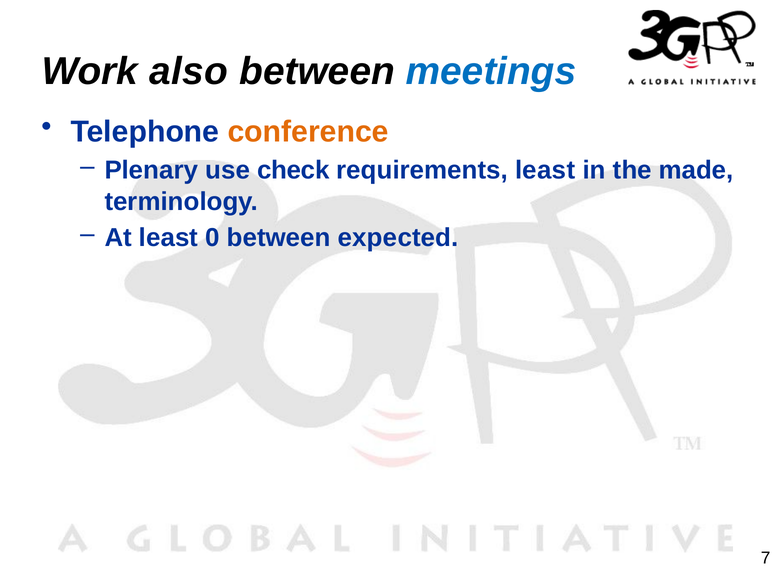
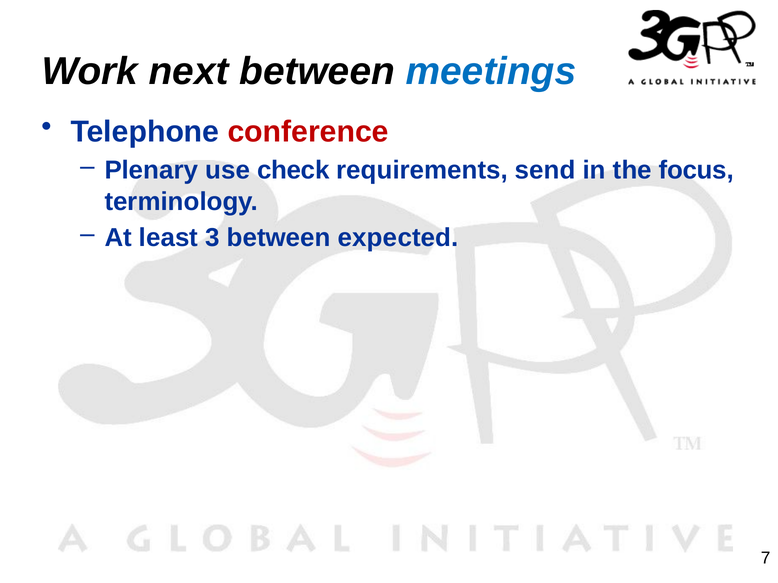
also: also -> next
conference colour: orange -> red
requirements least: least -> send
made: made -> focus
0: 0 -> 3
